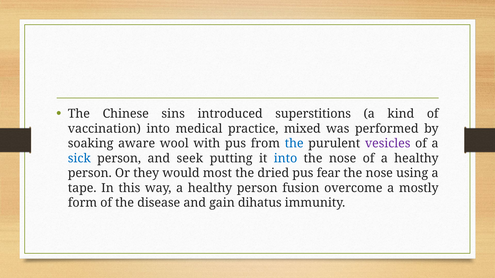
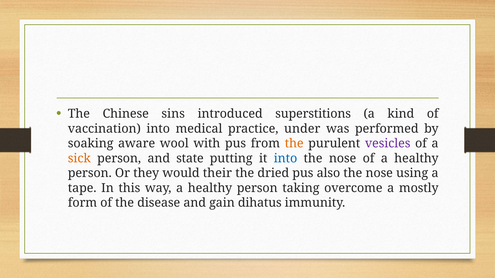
mixed: mixed -> under
the at (294, 144) colour: blue -> orange
sick colour: blue -> orange
seek: seek -> state
most: most -> their
fear: fear -> also
fusion: fusion -> taking
